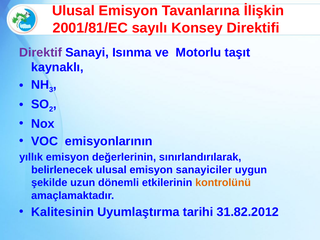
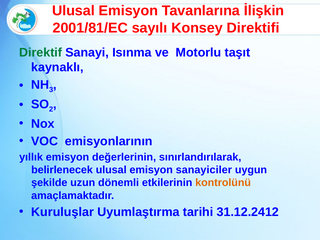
Direktif colour: purple -> green
Kalitesinin: Kalitesinin -> Kuruluşlar
31.82.2012: 31.82.2012 -> 31.12.2412
